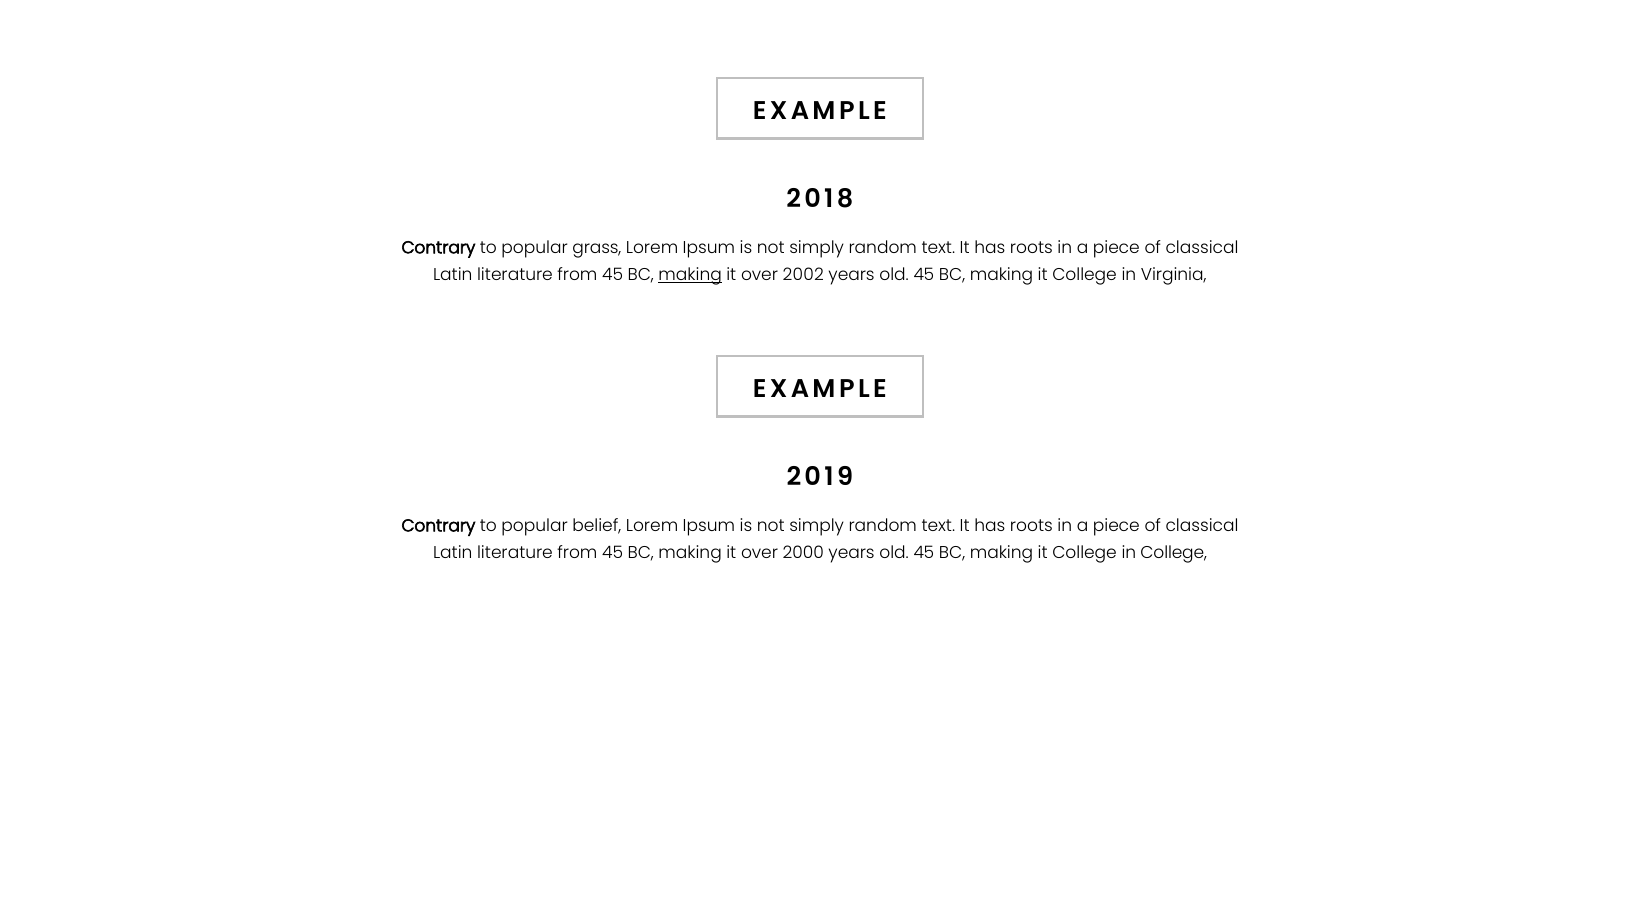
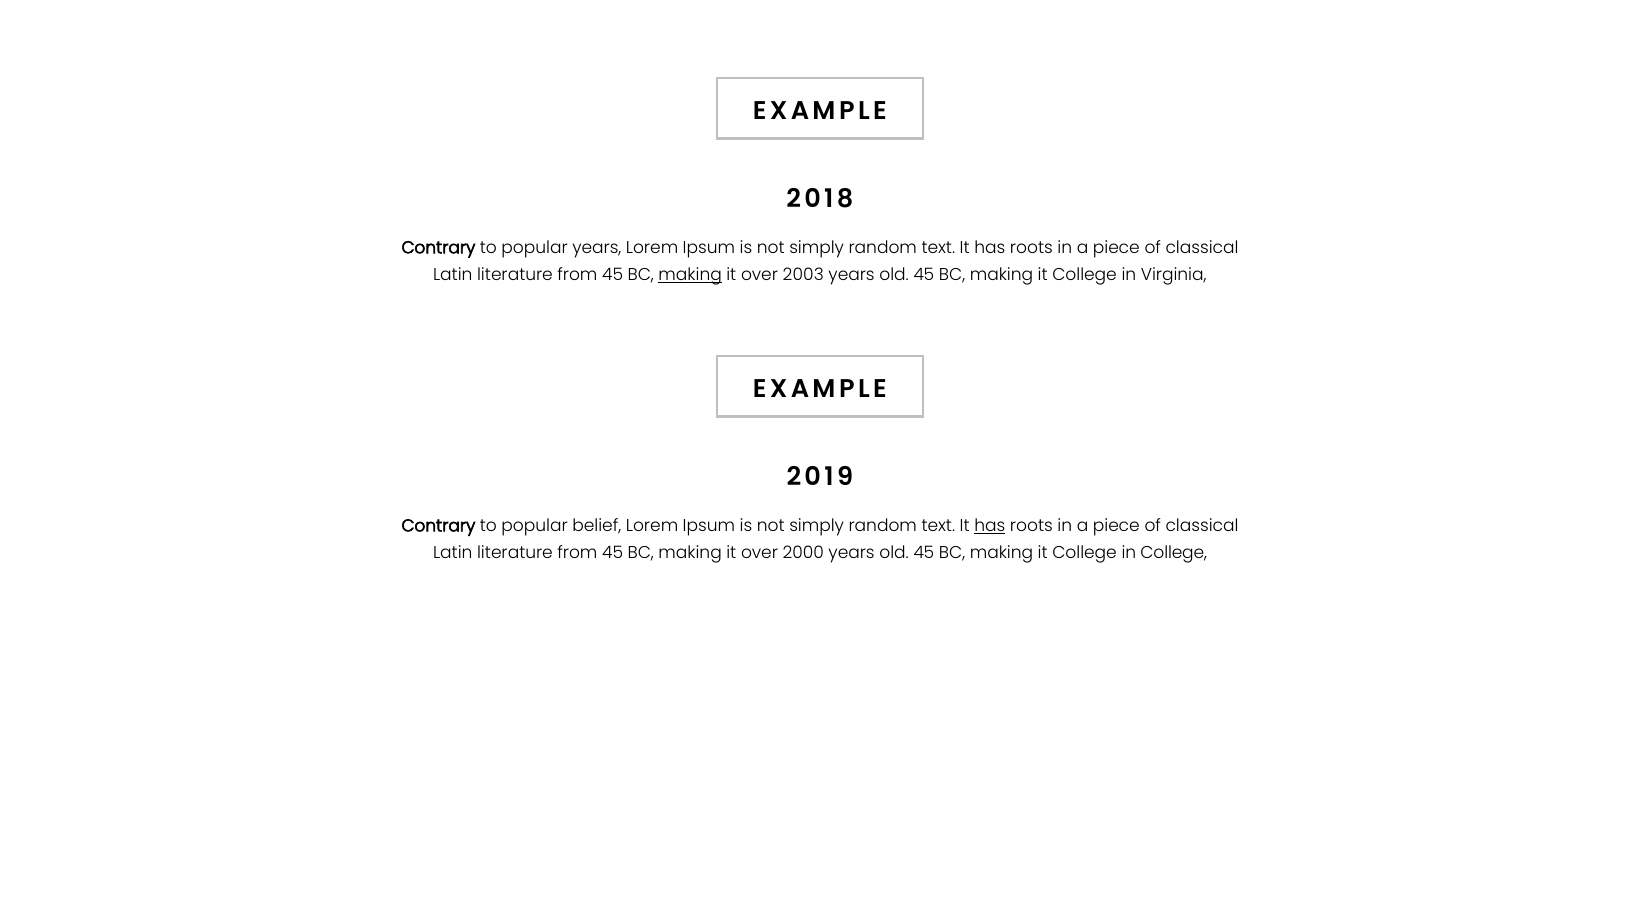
popular grass: grass -> years
2002: 2002 -> 2003
has at (990, 525) underline: none -> present
